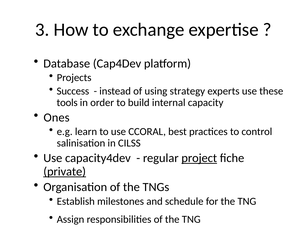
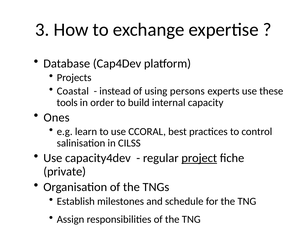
Success: Success -> Coastal
strategy: strategy -> persons
private underline: present -> none
